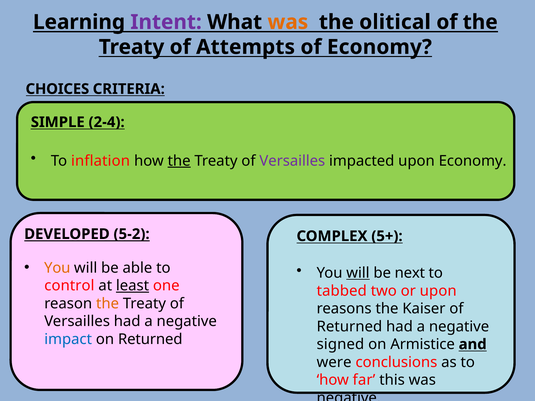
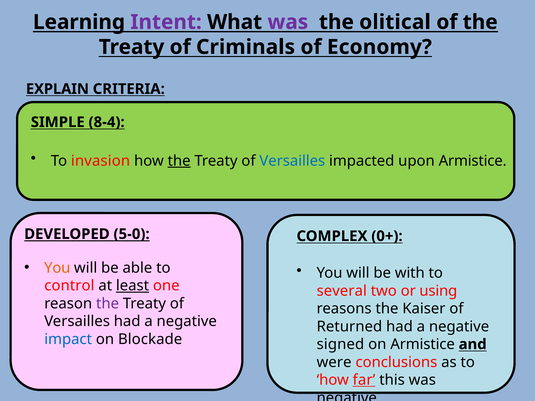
was at (288, 22) colour: orange -> purple
Attempts: Attempts -> Criminals
CHOICES: CHOICES -> EXPLAIN
2-4: 2-4 -> 8-4
inflation: inflation -> invasion
Versailles at (292, 161) colour: purple -> blue
upon Economy: Economy -> Armistice
5-2: 5-2 -> 5-0
5+: 5+ -> 0+
will at (358, 273) underline: present -> none
next: next -> with
tabbed: tabbed -> several
or upon: upon -> using
the at (108, 304) colour: orange -> purple
on Returned: Returned -> Blockade
far underline: none -> present
